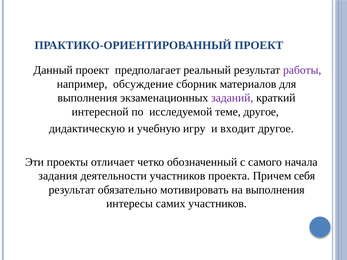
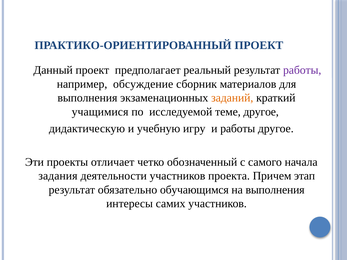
заданий colour: purple -> orange
интересной: интересной -> учащимися
и входит: входит -> работы
себя: себя -> этап
мотивировать: мотивировать -> обучающимся
